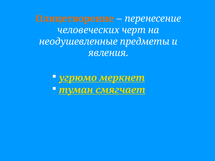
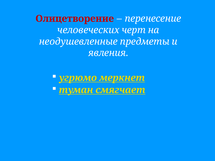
Олицетворение colour: orange -> red
